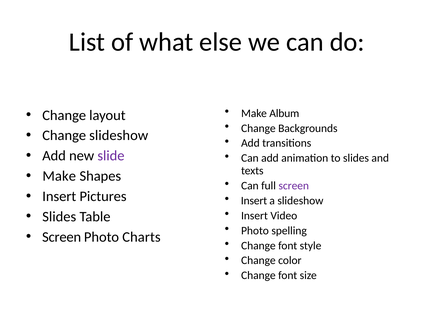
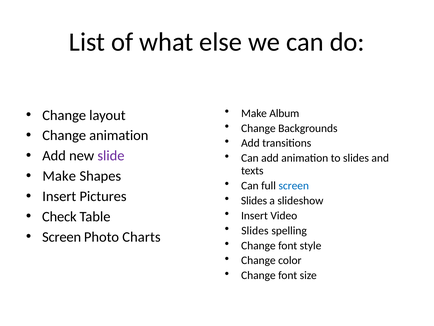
Change slideshow: slideshow -> animation
screen at (294, 185) colour: purple -> blue
Insert at (254, 200): Insert -> Slides
Slides at (59, 216): Slides -> Check
Photo at (255, 230): Photo -> Slides
